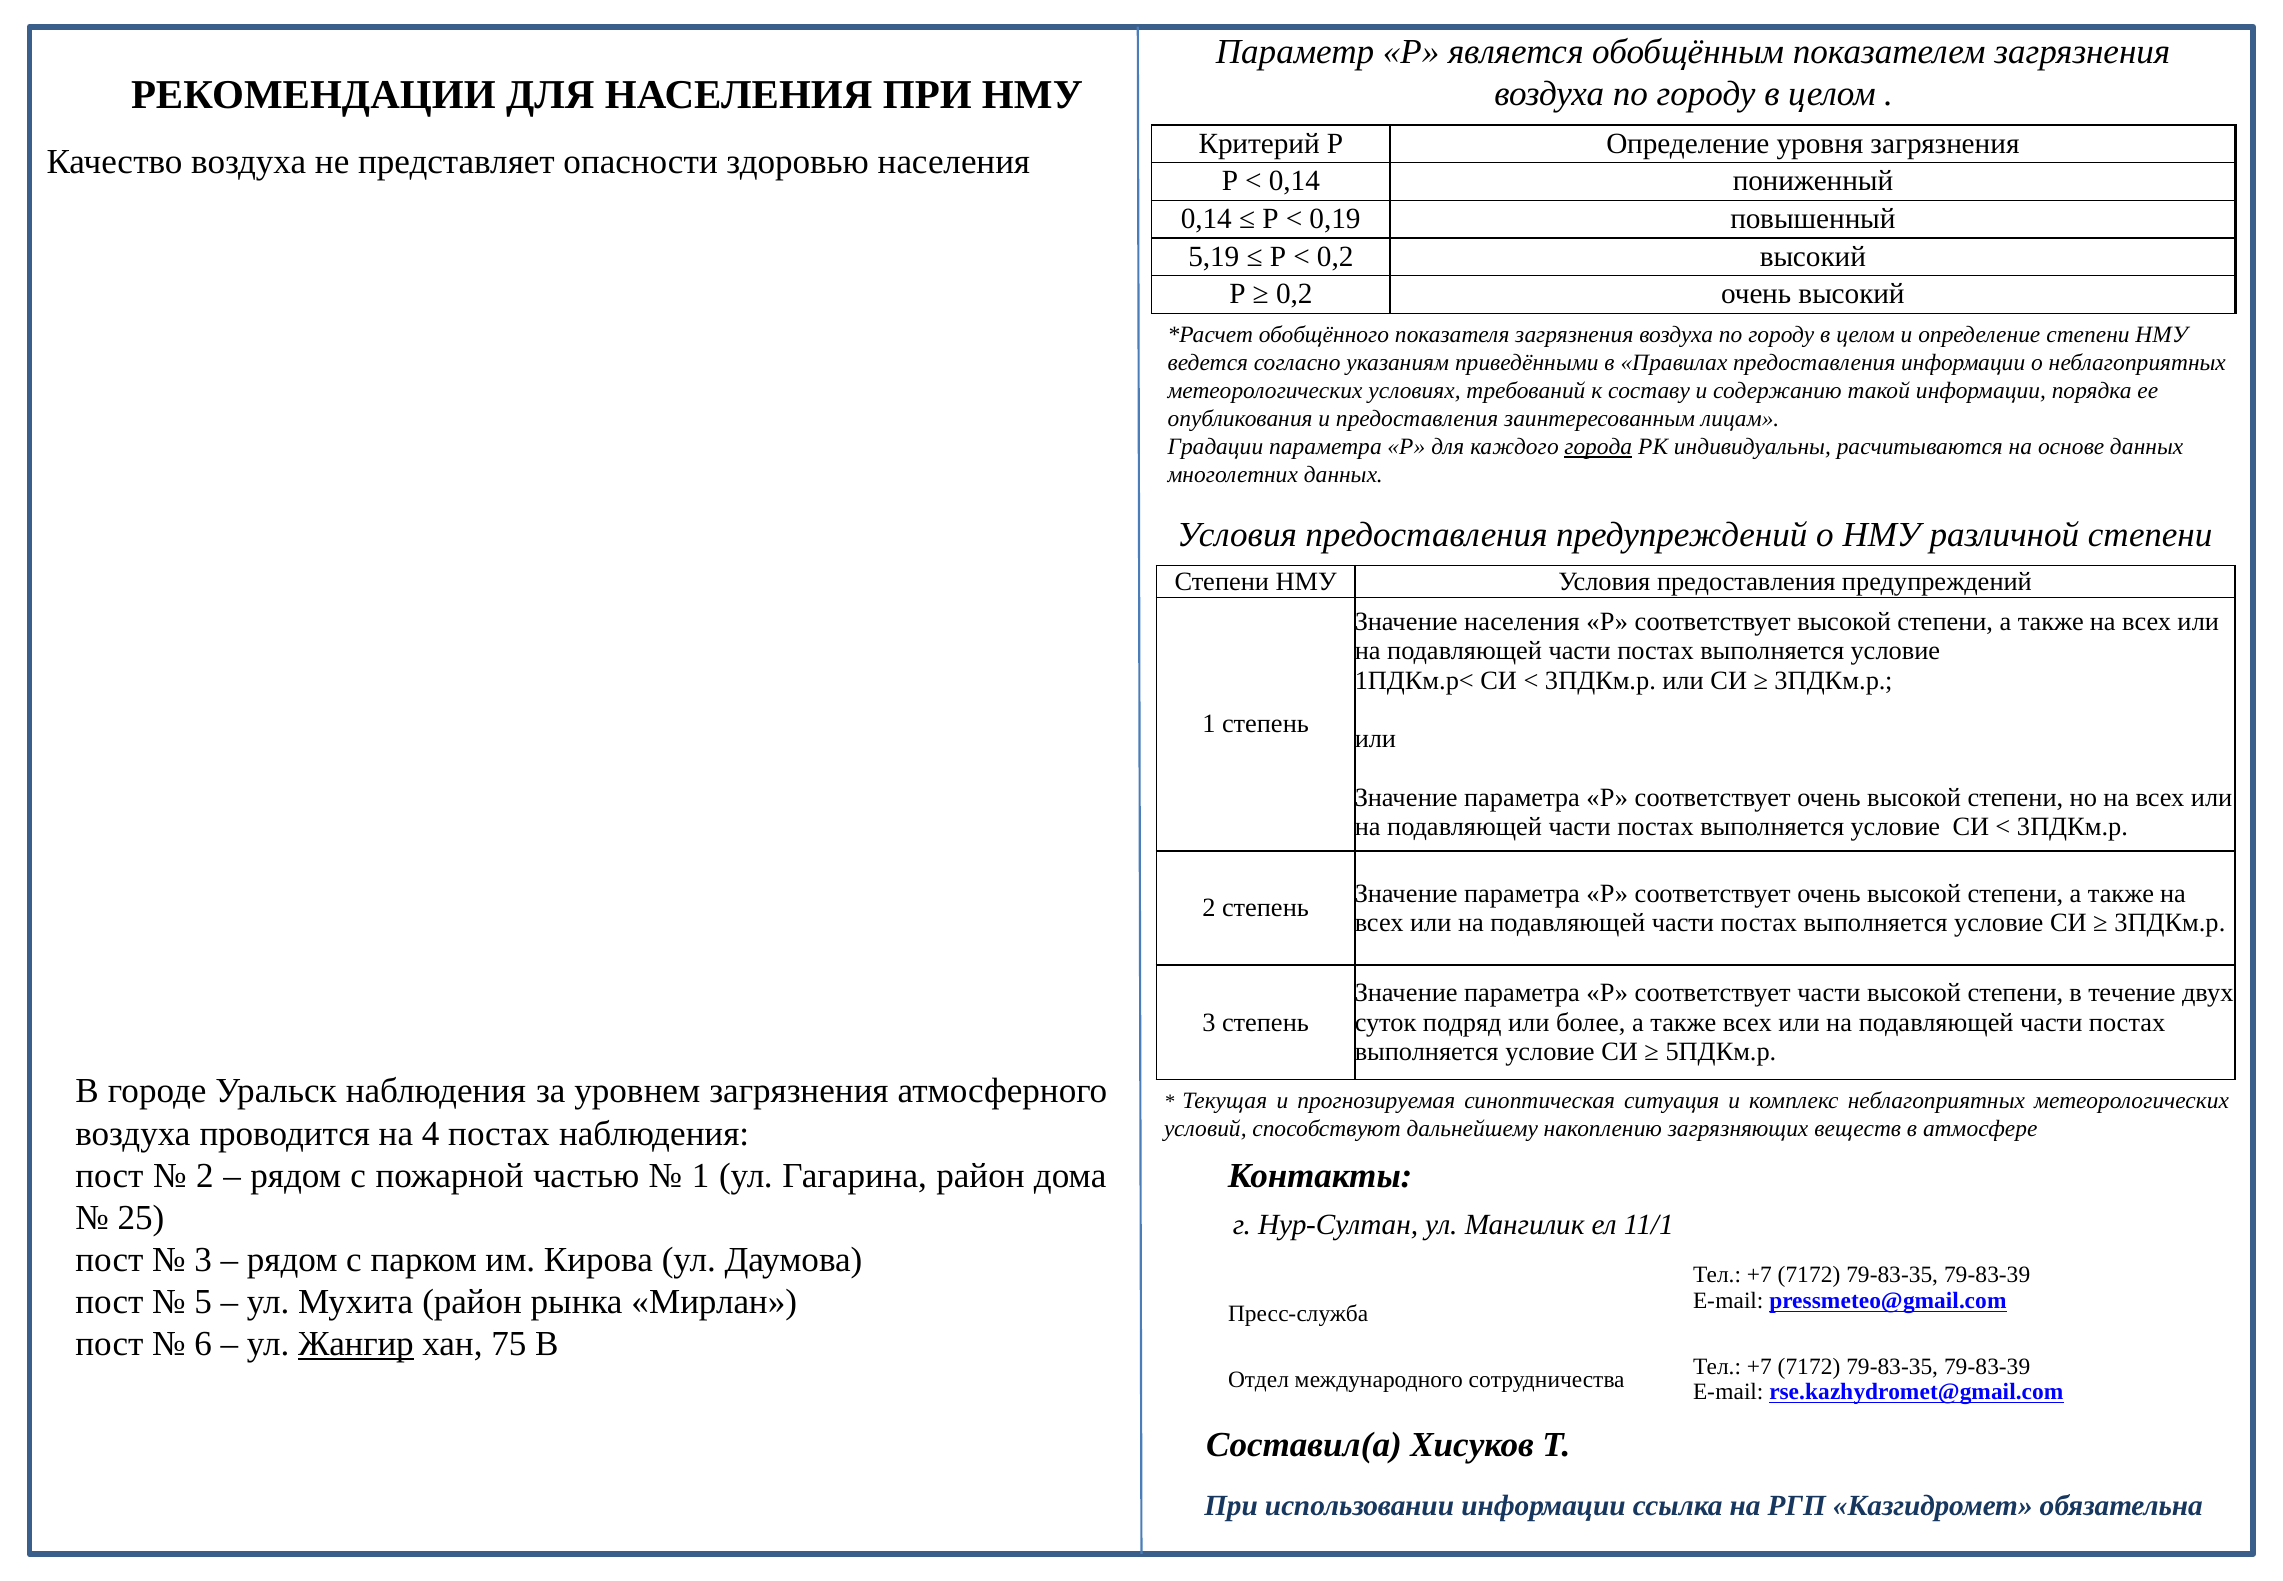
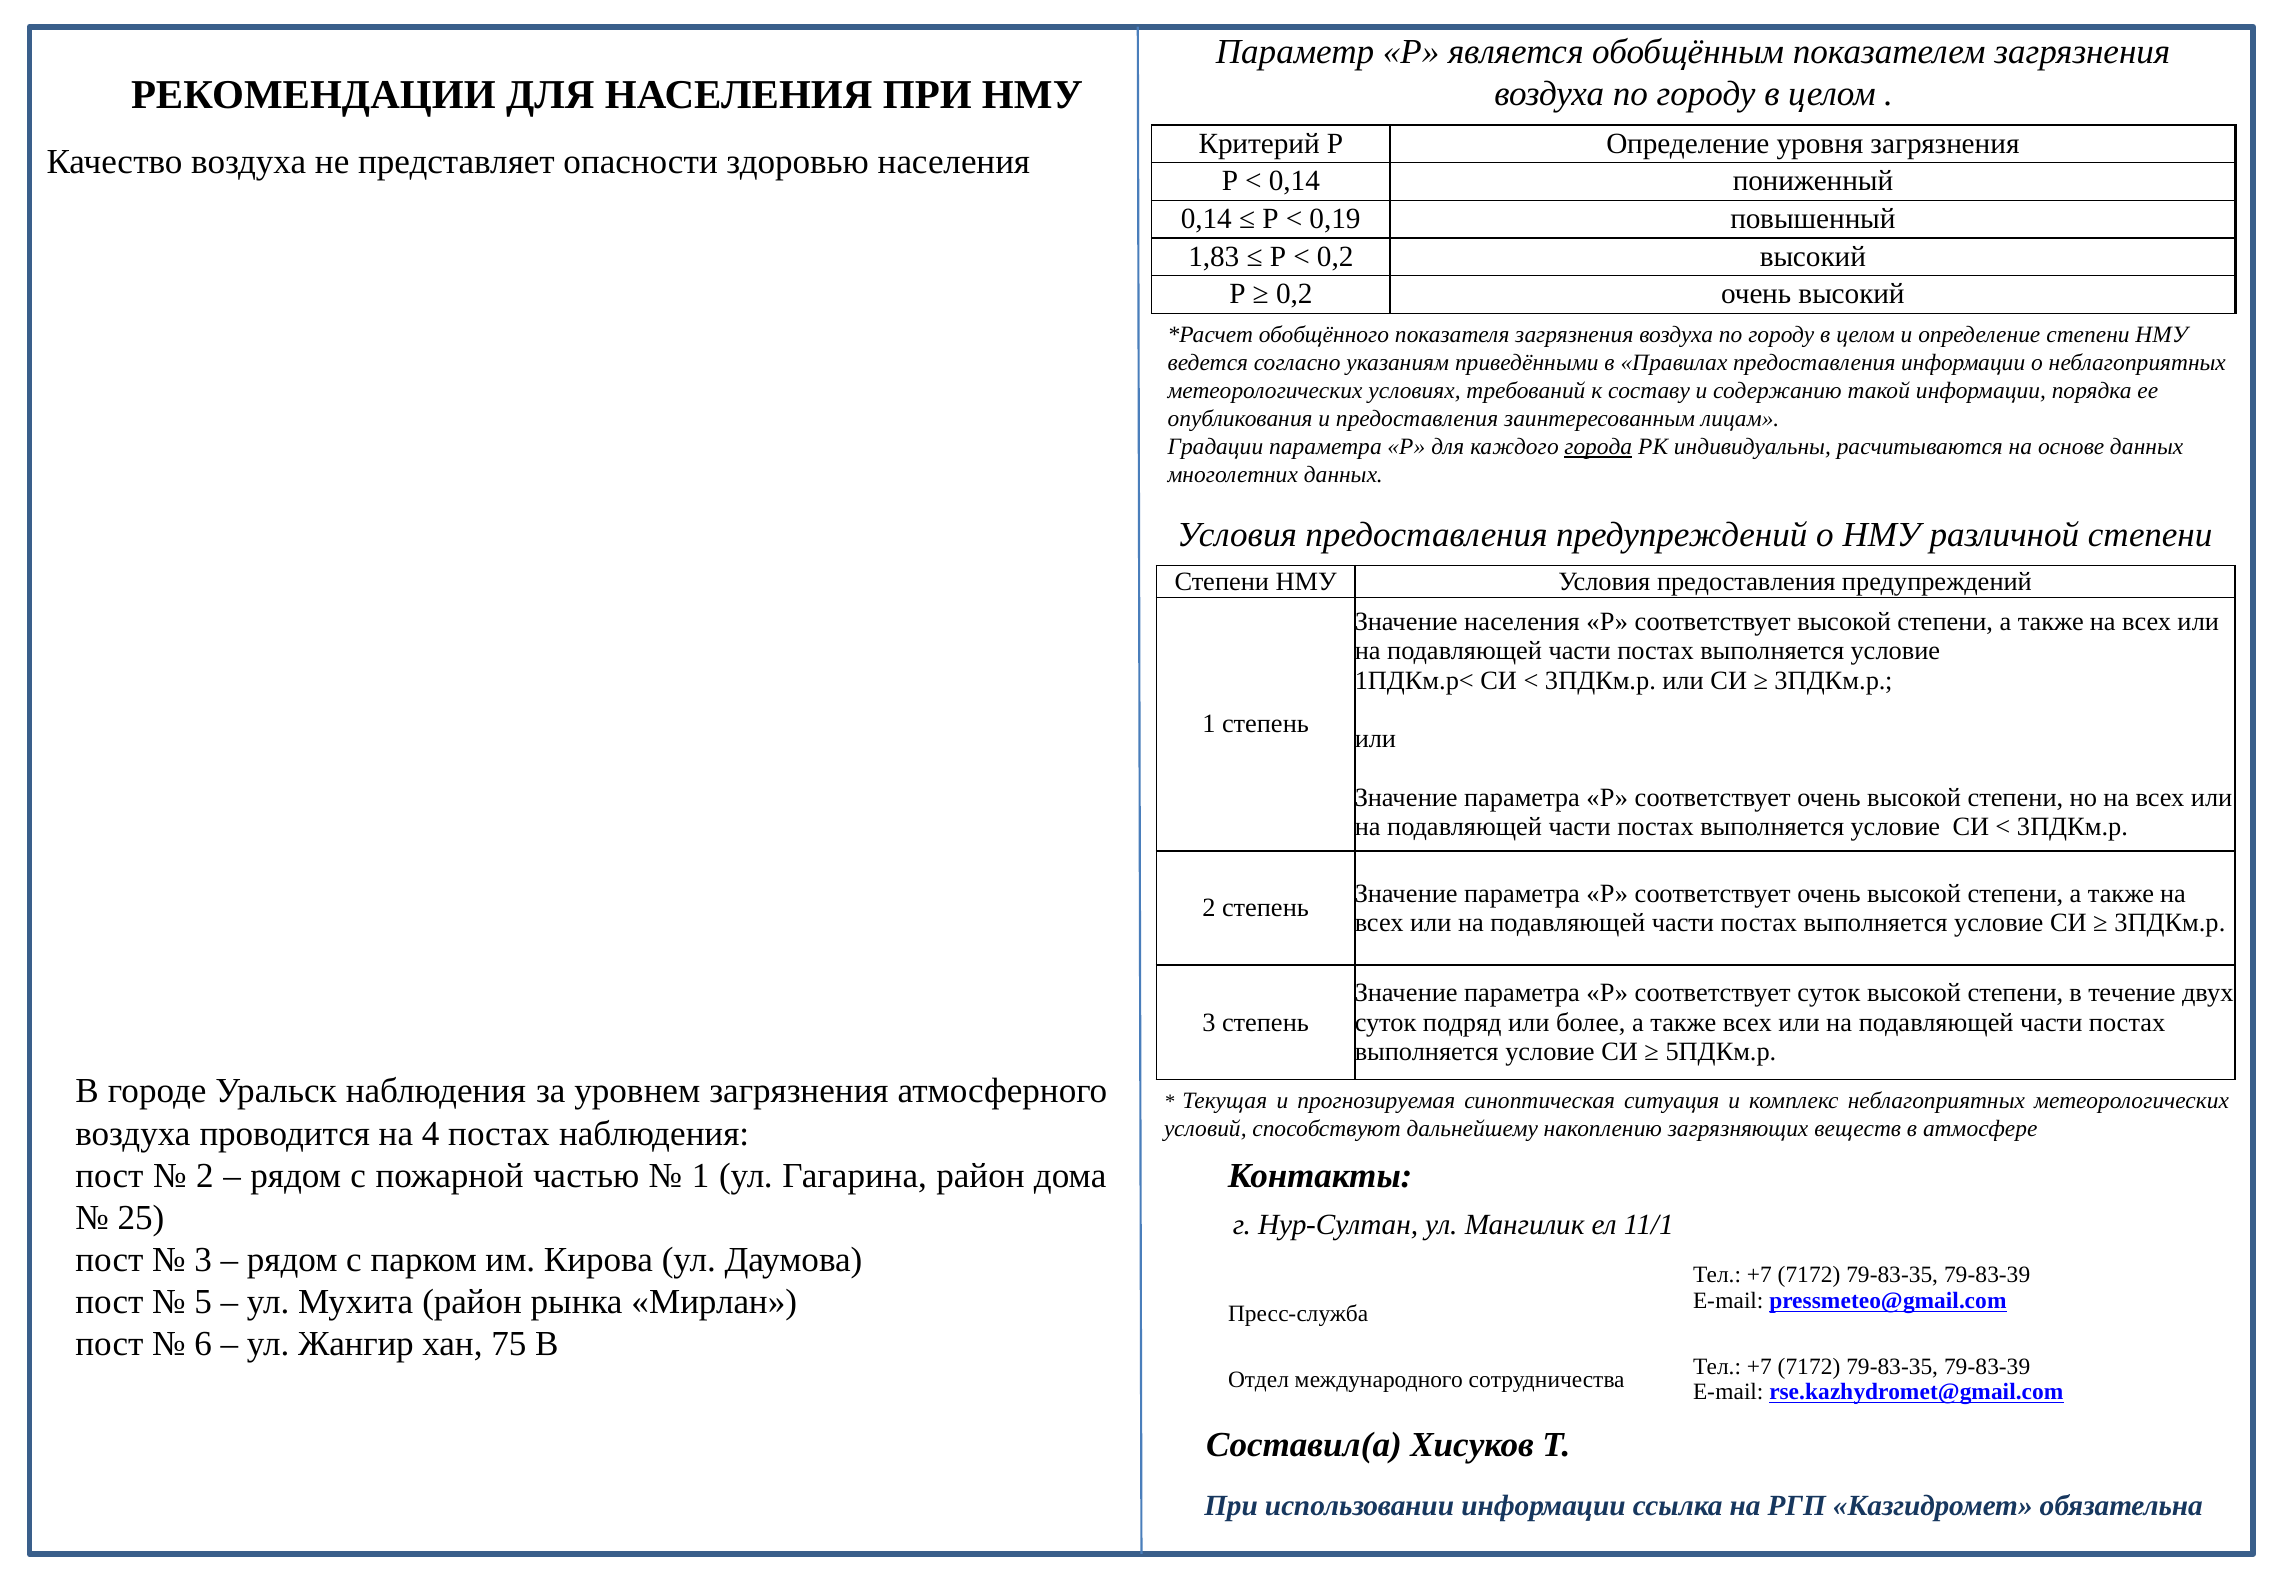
5,19: 5,19 -> 1,83
соответствует части: части -> суток
Жангир underline: present -> none
